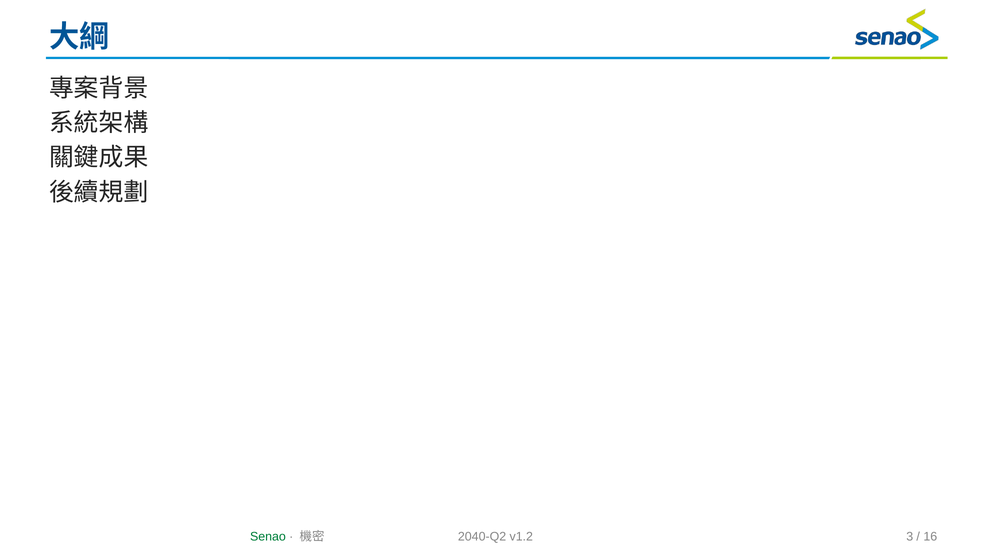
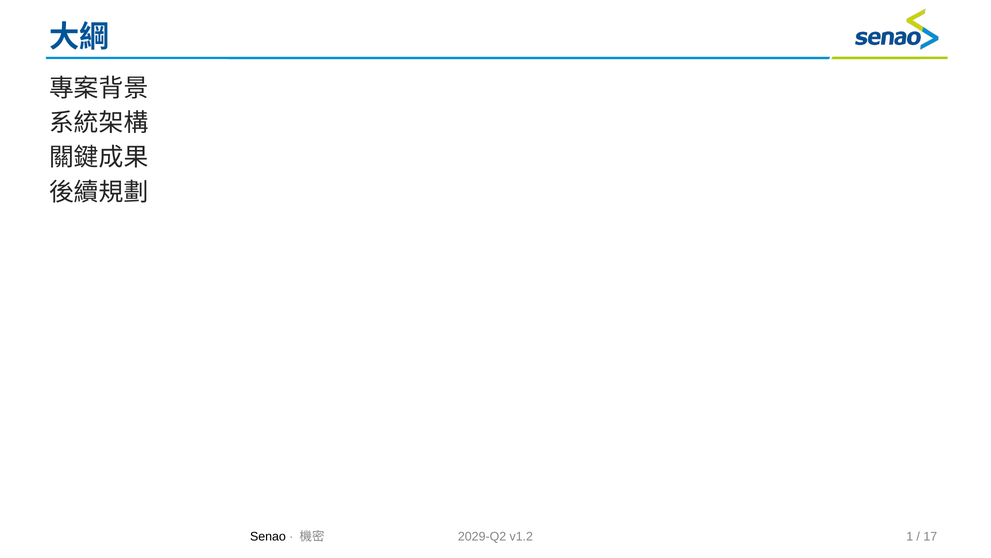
Senao colour: green -> black
2040-Q2: 2040-Q2 -> 2029-Q2
3: 3 -> 1
16: 16 -> 17
